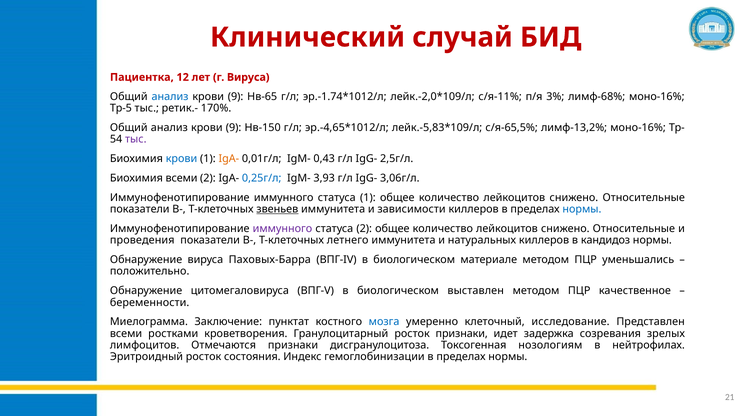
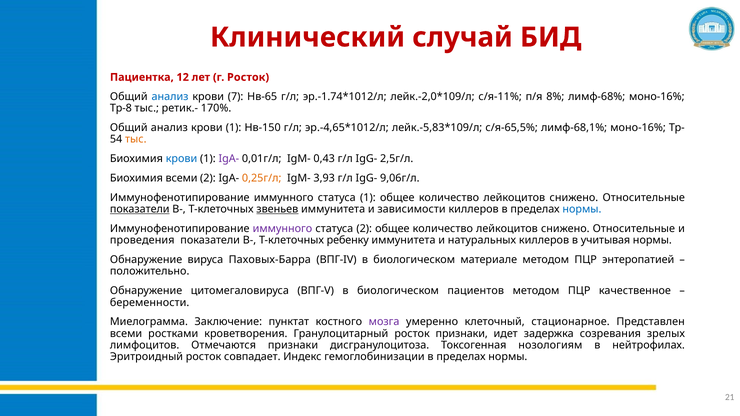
г Вируса: Вируса -> Росток
9 at (236, 97): 9 -> 7
3%: 3% -> 8%
Тр-5: Тр-5 -> Тр-8
9 at (234, 128): 9 -> 1
лимф-13,2%: лимф-13,2% -> лимф-68,1%
тыс at (136, 139) colour: purple -> orange
IgA- at (229, 159) colour: orange -> purple
0,25г/л colour: blue -> orange
3,06г/л: 3,06г/л -> 9,06г/л
показатели at (140, 209) underline: none -> present
летнего: летнего -> ребенку
кандидоз: кандидоз -> учитывая
уменьшались: уменьшались -> энтеропатией
выставлен: выставлен -> пациентов
мозга colour: blue -> purple
исследование: исследование -> стационарное
состояния: состояния -> совпадает
